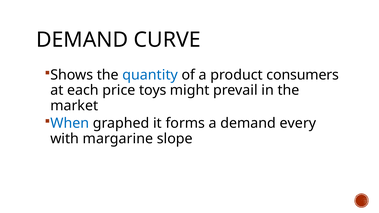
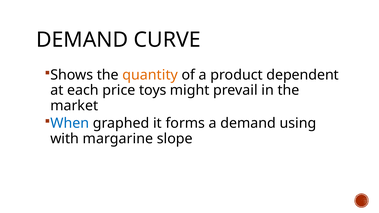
quantity colour: blue -> orange
consumers: consumers -> dependent
every: every -> using
